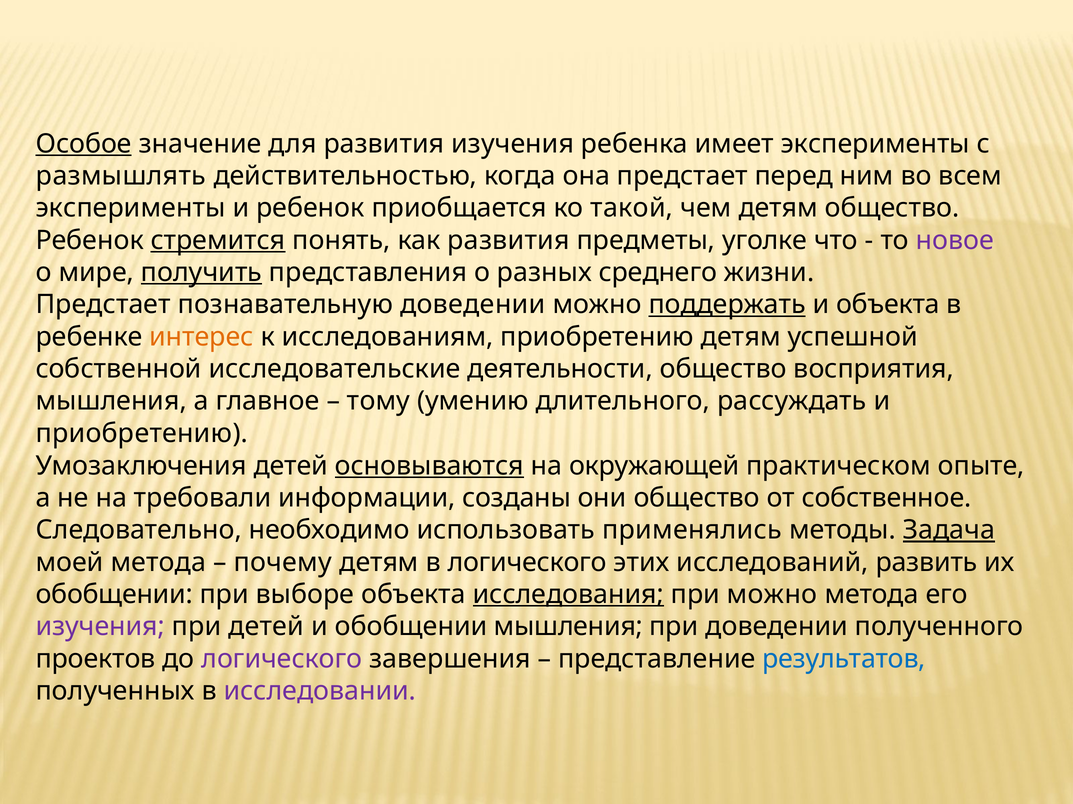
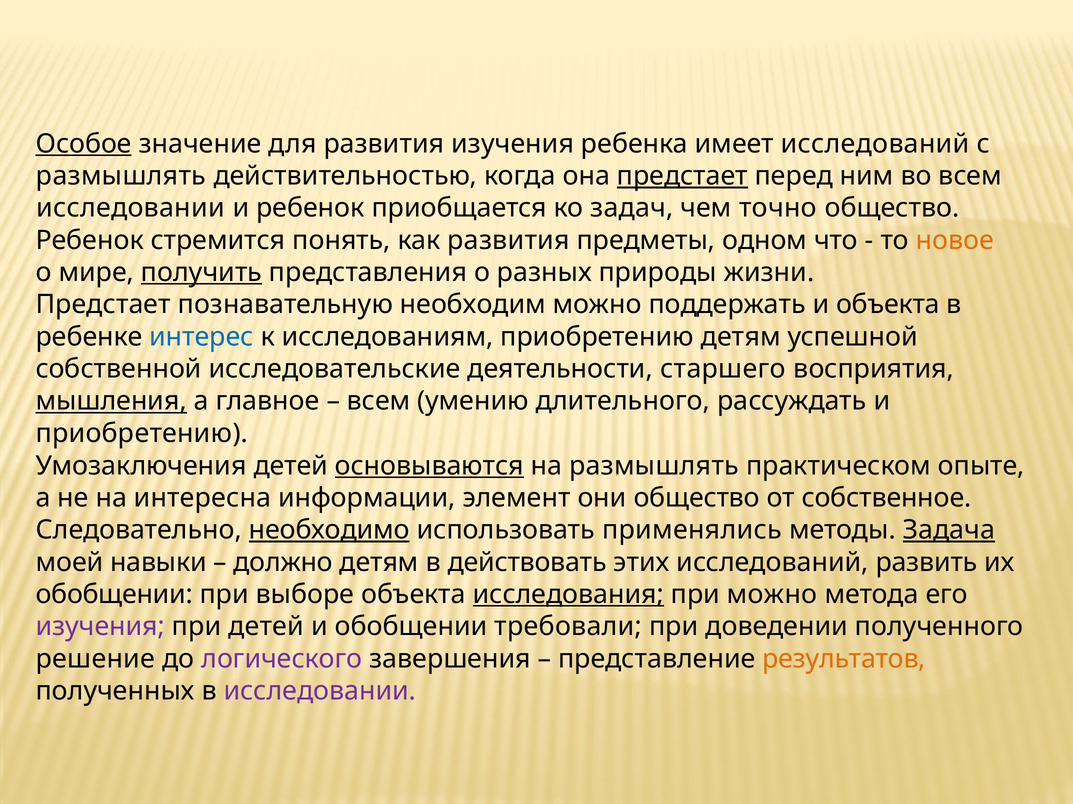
имеет эксперименты: эксперименты -> исследований
предстает at (682, 176) underline: none -> present
эксперименты at (131, 208): эксперименты -> исследовании
такой: такой -> задач
чем детям: детям -> точно
стремится underline: present -> none
уголке: уголке -> одном
новое colour: purple -> orange
среднего: среднего -> природы
познавательную доведении: доведении -> необходим
поддержать underline: present -> none
интерес colour: orange -> blue
деятельности общество: общество -> старшего
мышления at (111, 401) underline: none -> present
тому at (378, 401): тому -> всем
на окружающей: окружающей -> размышлять
требовали: требовали -> интересна
созданы: созданы -> элемент
необходимо underline: none -> present
моей метода: метода -> навыки
почему: почему -> должно
в логического: логического -> действовать
обобщении мышления: мышления -> требовали
проектов: проектов -> решение
результатов colour: blue -> orange
